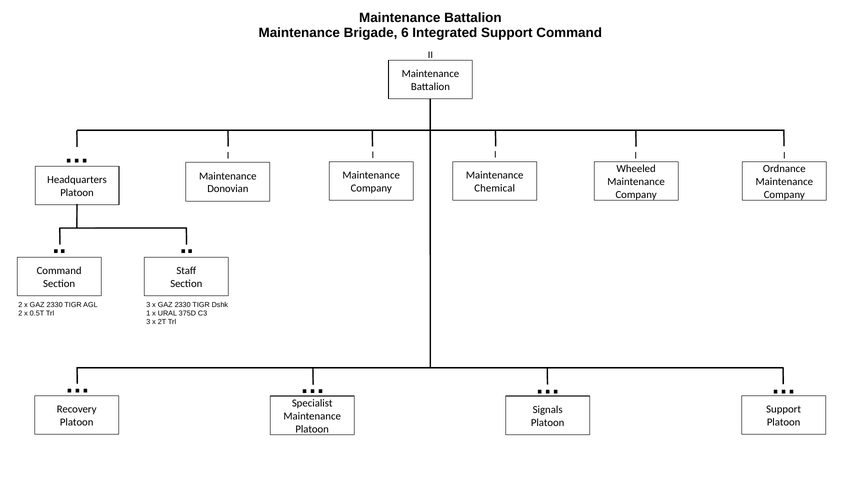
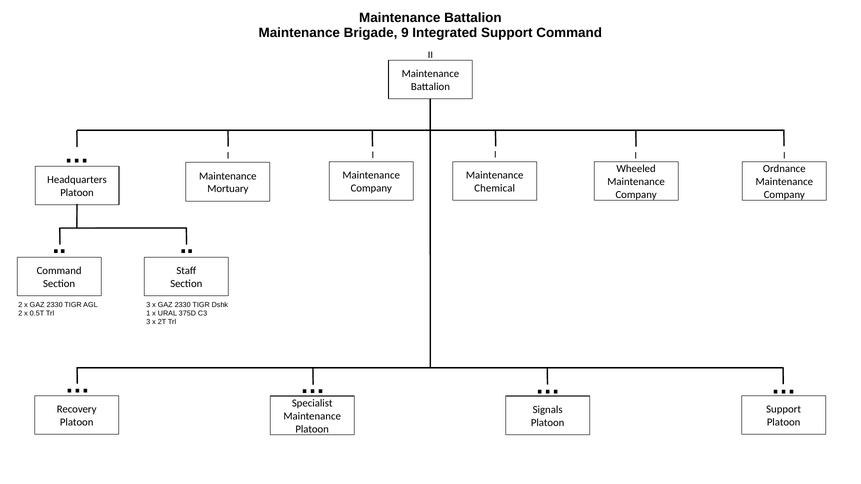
6: 6 -> 9
Donovian: Donovian -> Mortuary
